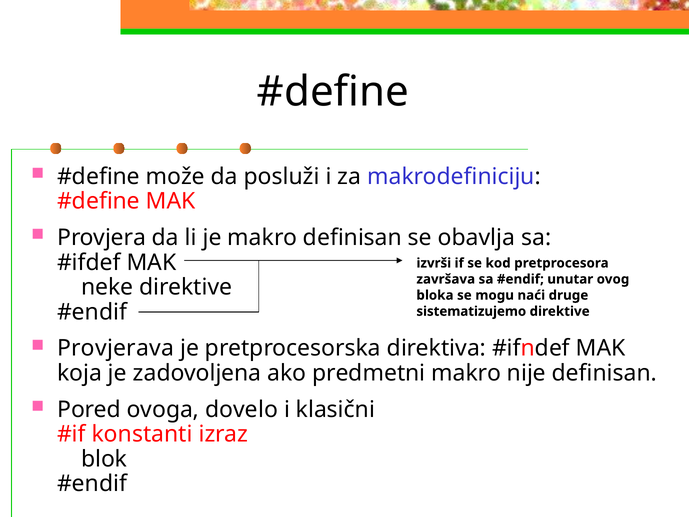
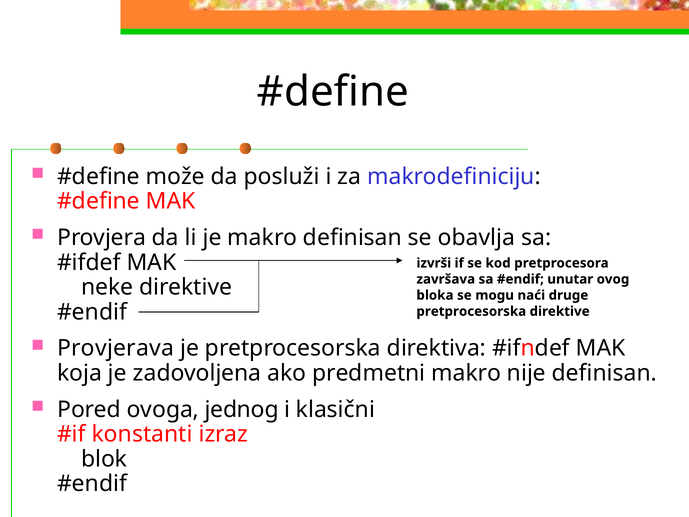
sistematizujemo at (471, 311): sistematizujemo -> pretprocesorska
dovelo: dovelo -> jednog
